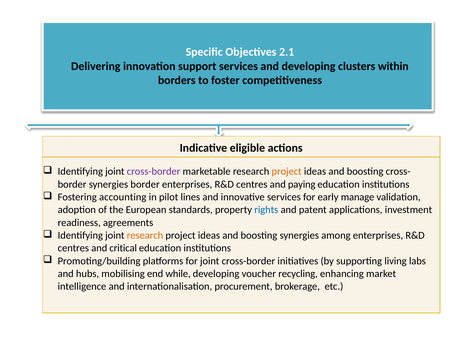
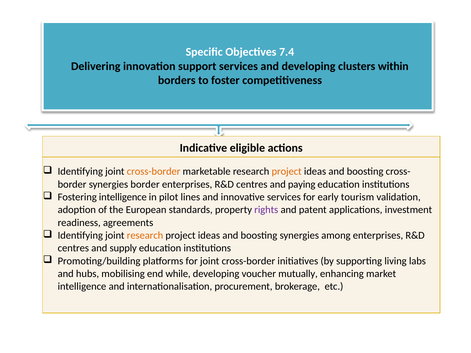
2.1: 2.1 -> 7.4
cross-border at (154, 172) colour: purple -> orange
Fostering accounting: accounting -> intelligence
manage: manage -> tourism
rights colour: blue -> purple
critical: critical -> supply
recycling: recycling -> mutually
